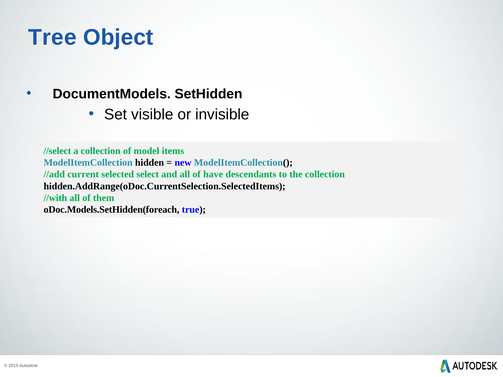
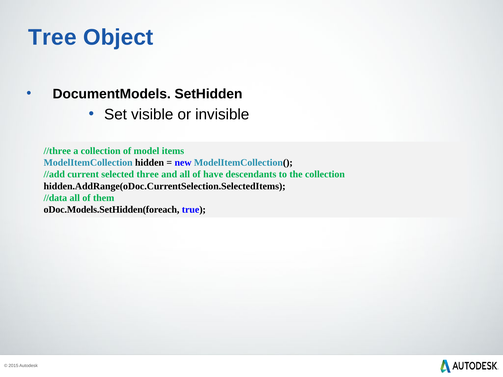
//select: //select -> //three
select: select -> three
//with: //with -> //data
